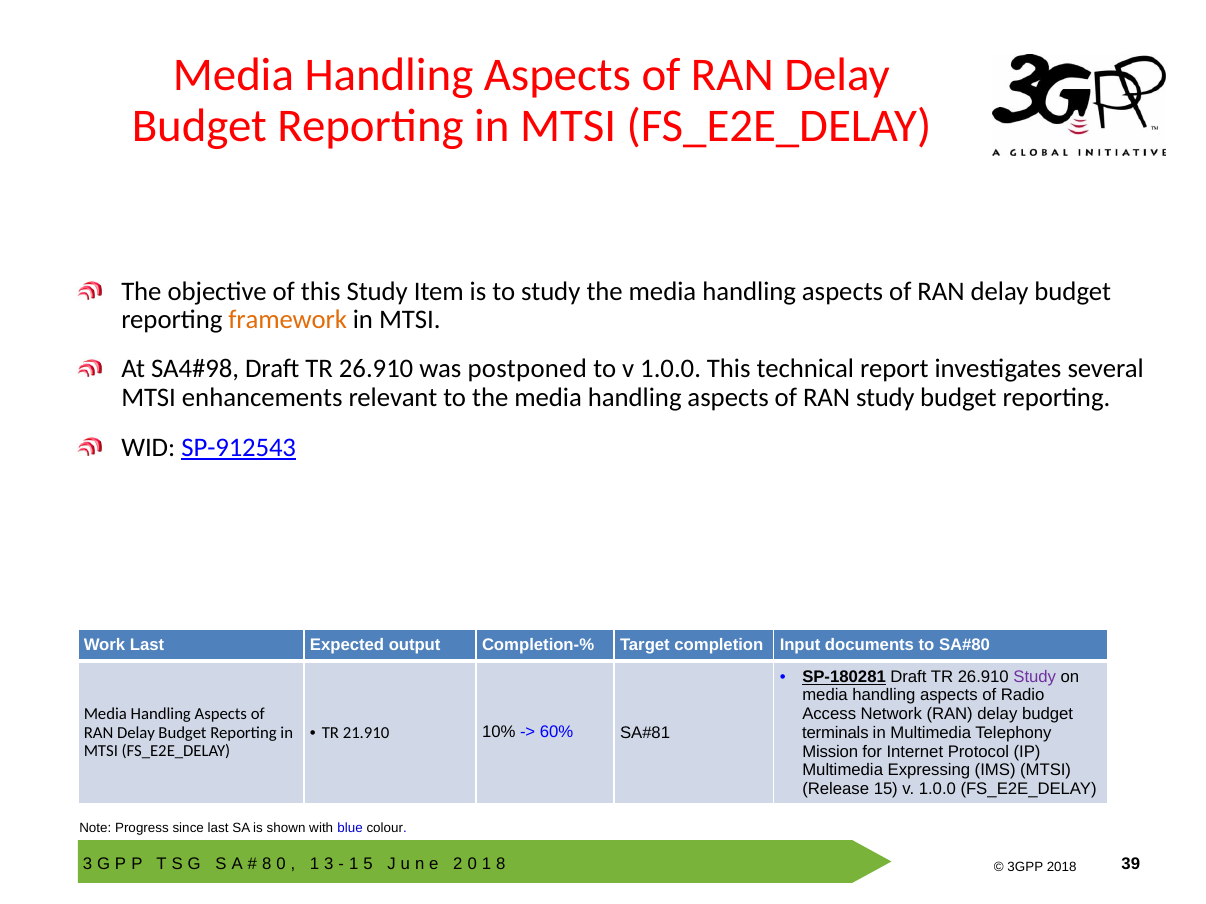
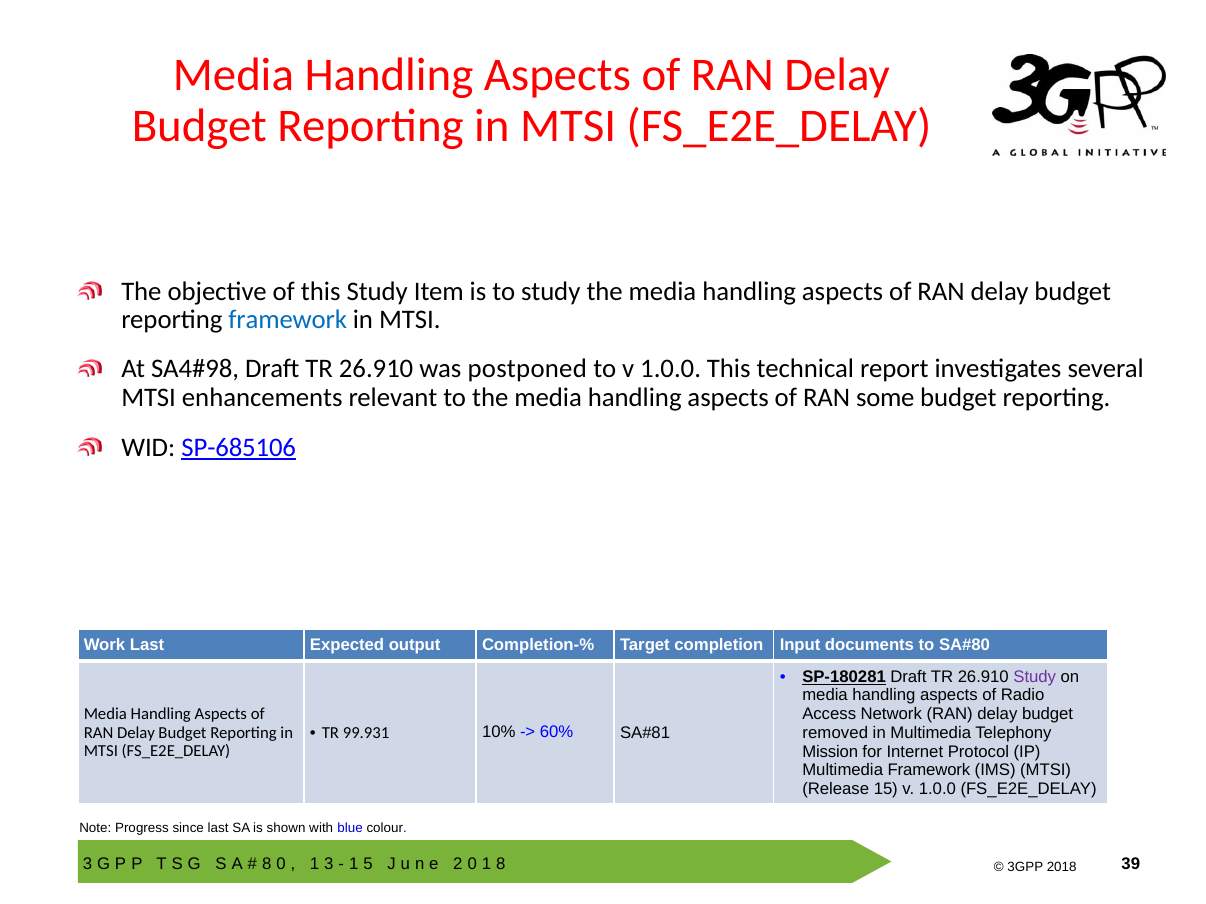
framework at (288, 320) colour: orange -> blue
RAN study: study -> some
SP-912543: SP-912543 -> SP-685106
21.910: 21.910 -> 99.931
terminals: terminals -> removed
Multimedia Expressing: Expressing -> Framework
